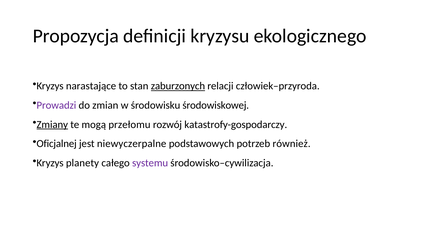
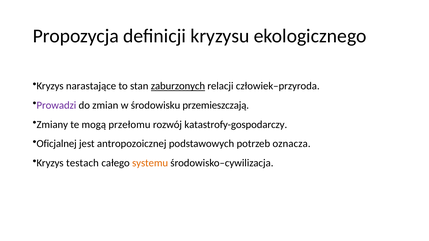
środowiskowej: środowiskowej -> przemieszczają
Zmiany underline: present -> none
niewyczerpalne: niewyczerpalne -> antropozoicznej
również: również -> oznacza
planety: planety -> testach
systemu colour: purple -> orange
